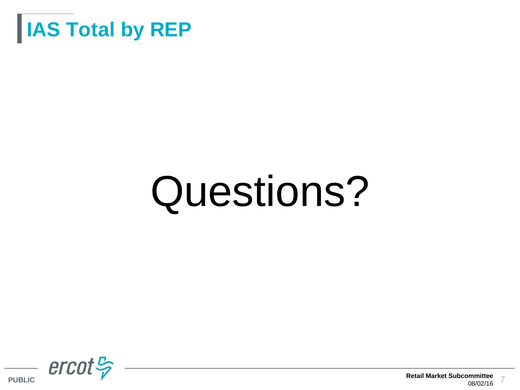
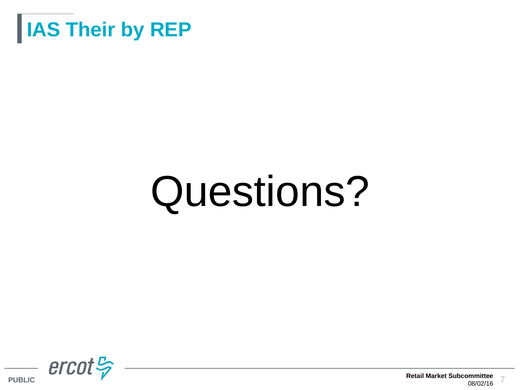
Total: Total -> Their
